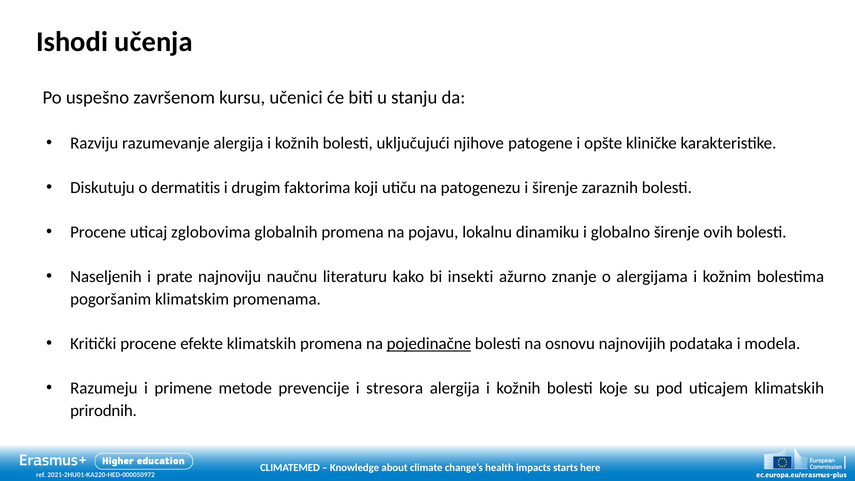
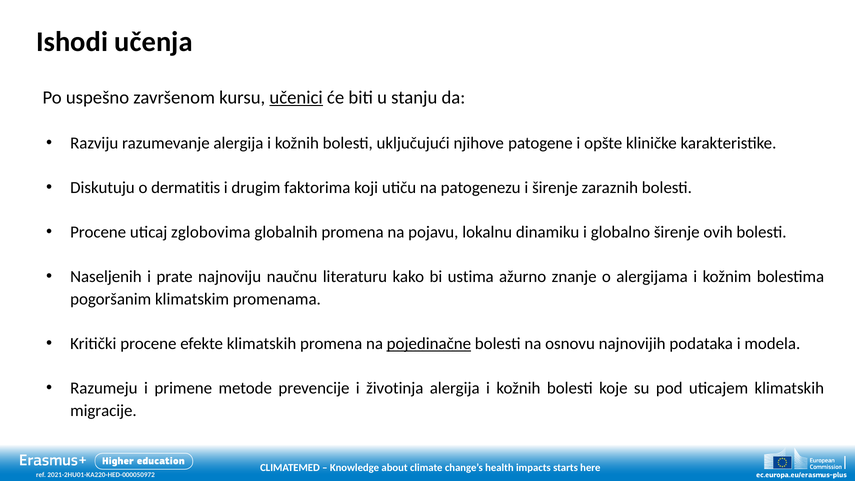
učenici underline: none -> present
insekti: insekti -> ustima
stresora: stresora -> životinja
prirodnih: prirodnih -> migracije
